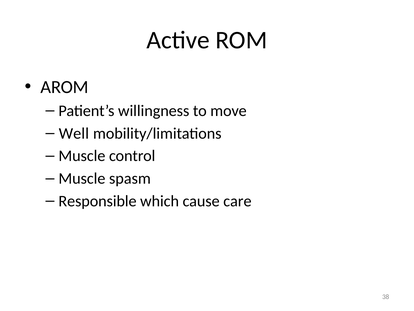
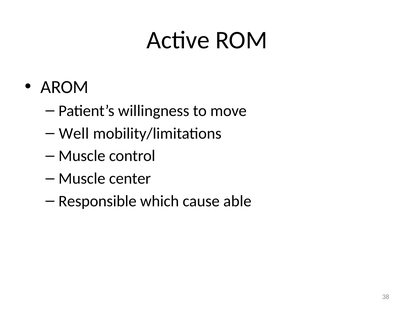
spasm: spasm -> center
care: care -> able
